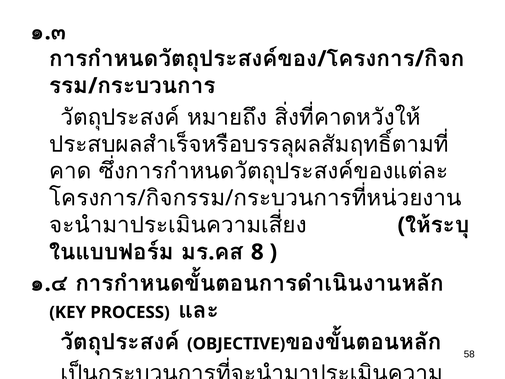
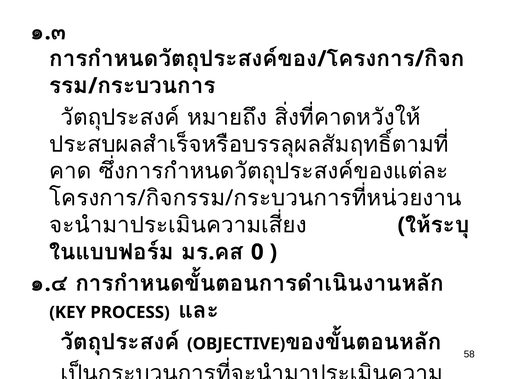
8: 8 -> 0
